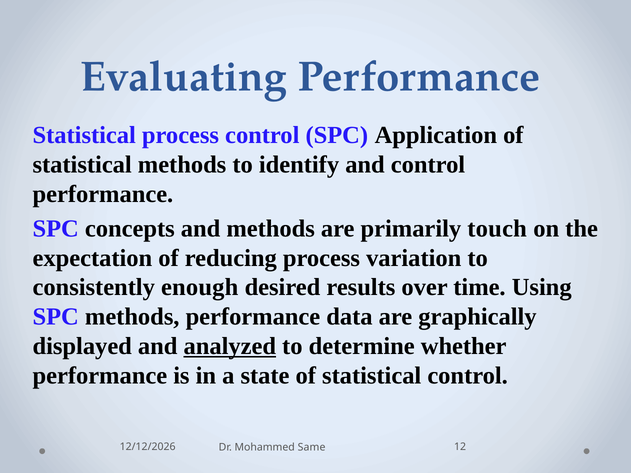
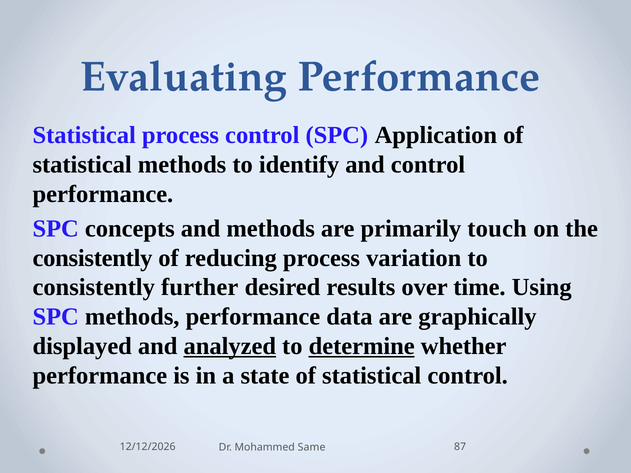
expectation at (92, 258): expectation -> consistently
enough: enough -> further
determine underline: none -> present
12: 12 -> 87
